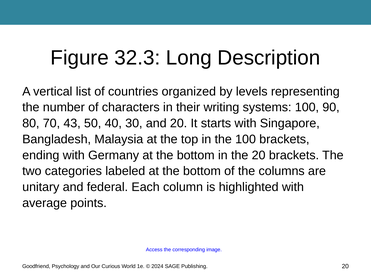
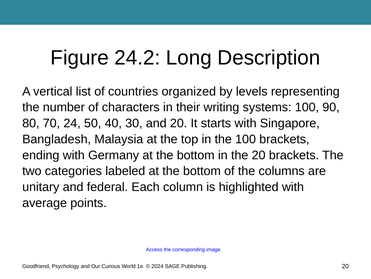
32.3: 32.3 -> 24.2
43: 43 -> 24
